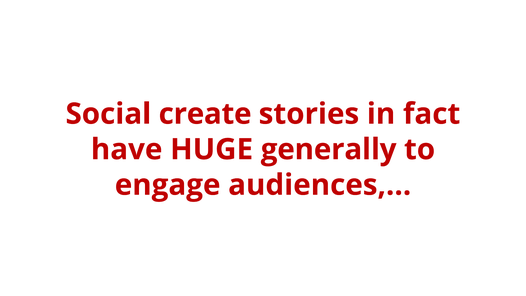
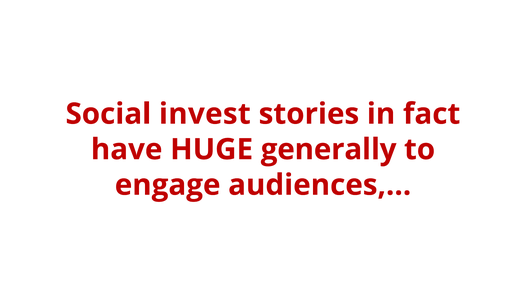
create: create -> invest
